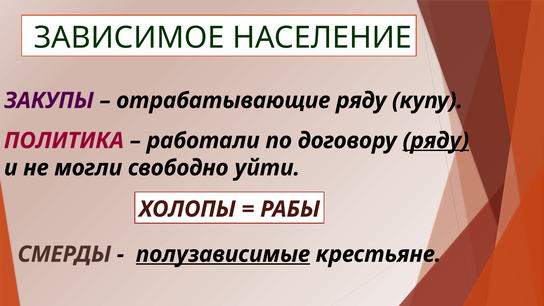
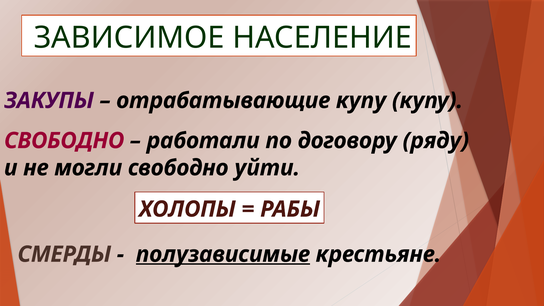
отрабатывающие ряду: ряду -> купу
ПОЛИТИКА at (64, 141): ПОЛИТИКА -> СВОБОДНО
ряду at (436, 141) underline: present -> none
